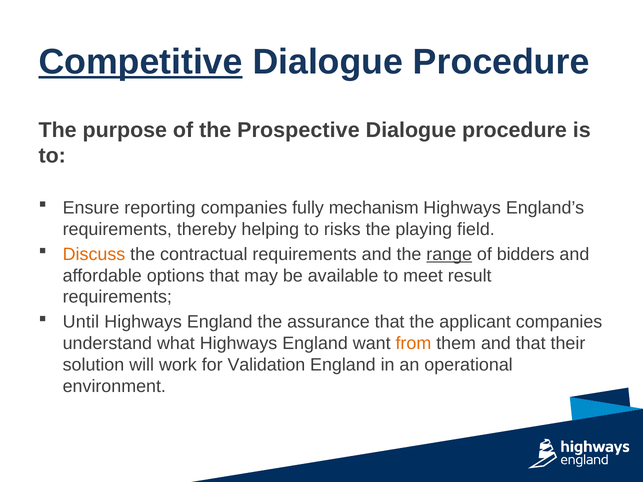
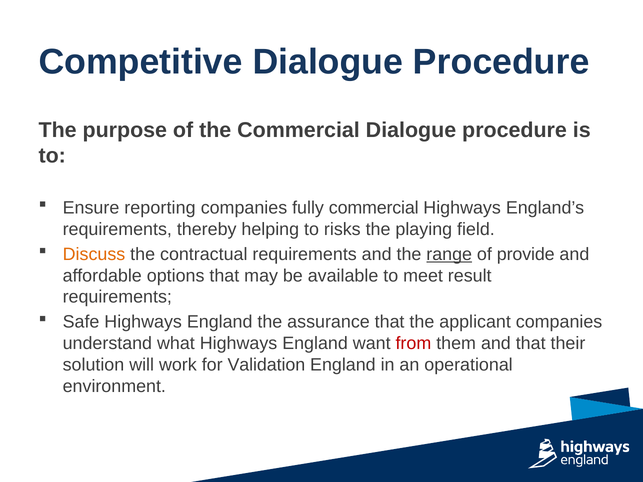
Competitive underline: present -> none
the Prospective: Prospective -> Commercial
fully mechanism: mechanism -> commercial
bidders: bidders -> provide
Until: Until -> Safe
from colour: orange -> red
